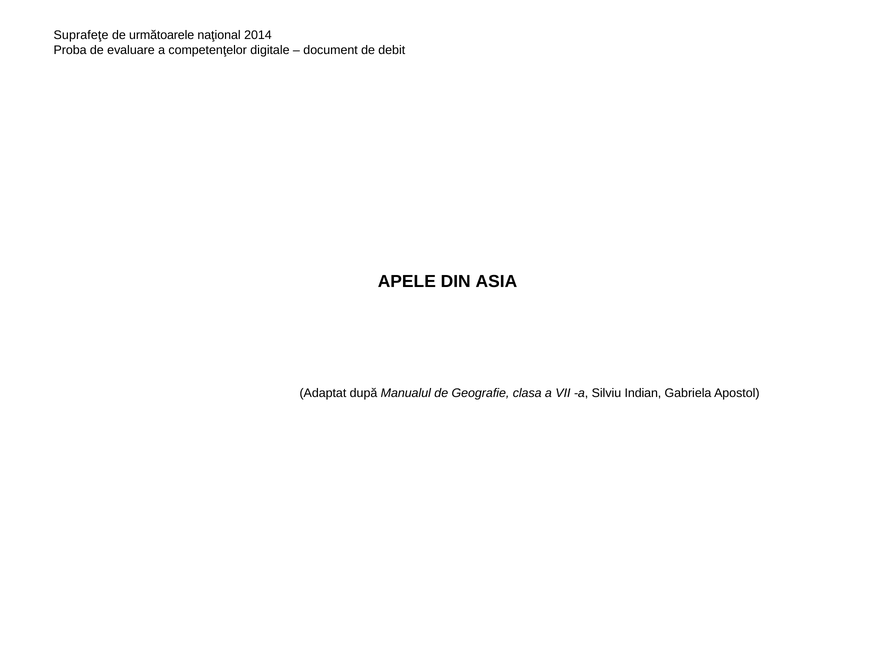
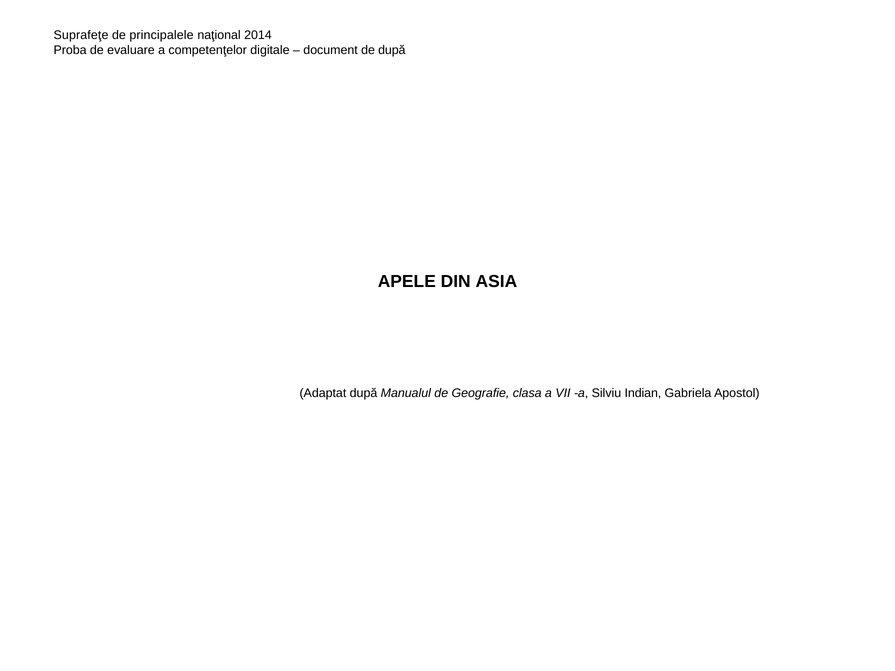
următoarele: următoarele -> principalele
de debit: debit -> după
